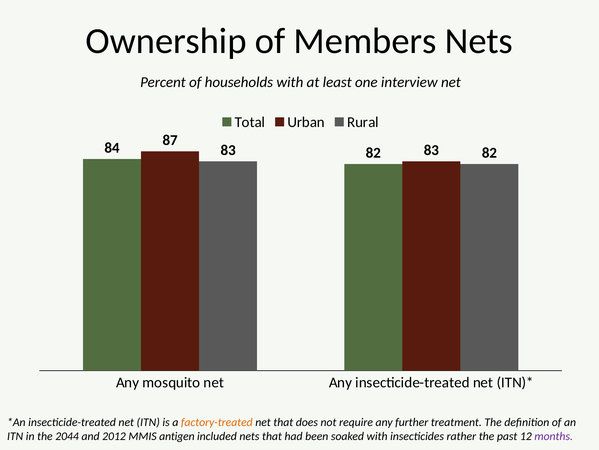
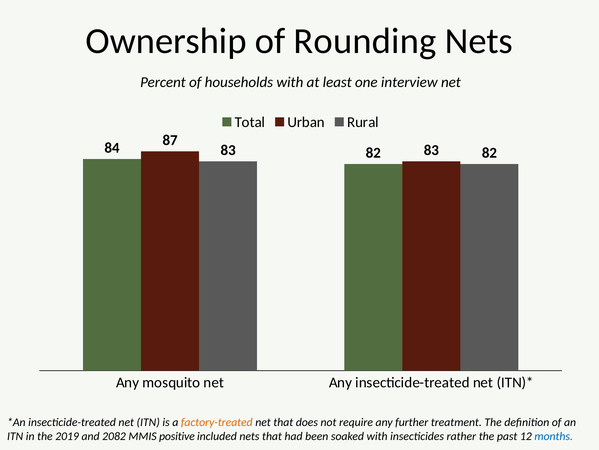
Members: Members -> Rounding
2044: 2044 -> 2019
2012: 2012 -> 2082
antigen: antigen -> positive
months colour: purple -> blue
